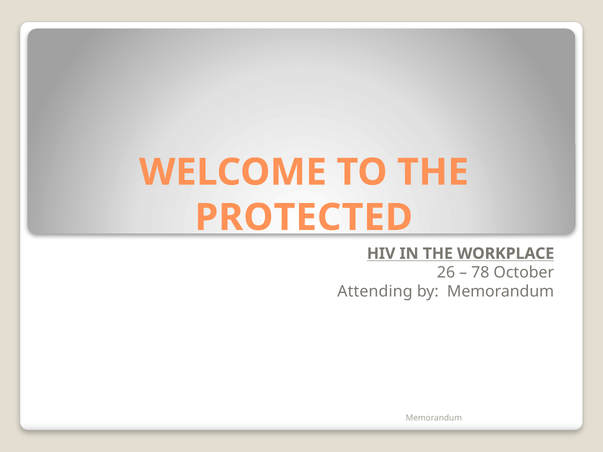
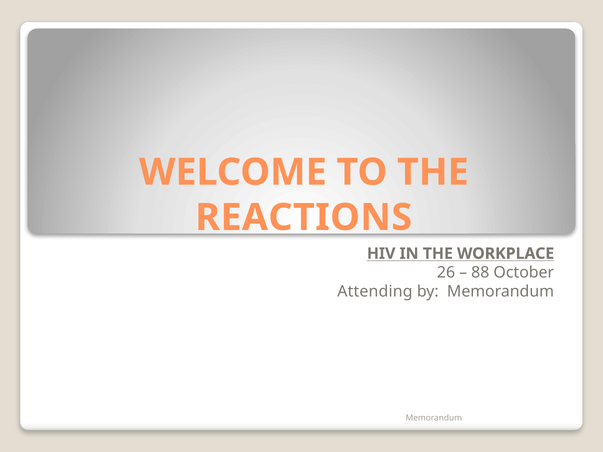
PROTECTED: PROTECTED -> REACTIONS
78: 78 -> 88
